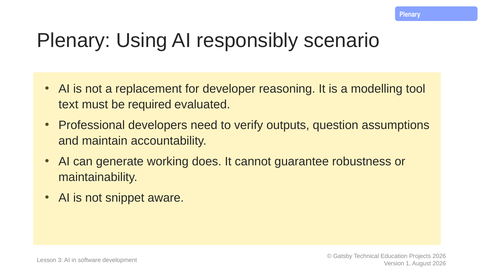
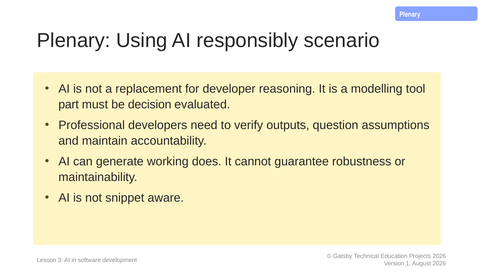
text at (68, 104): text -> part
required: required -> decision
